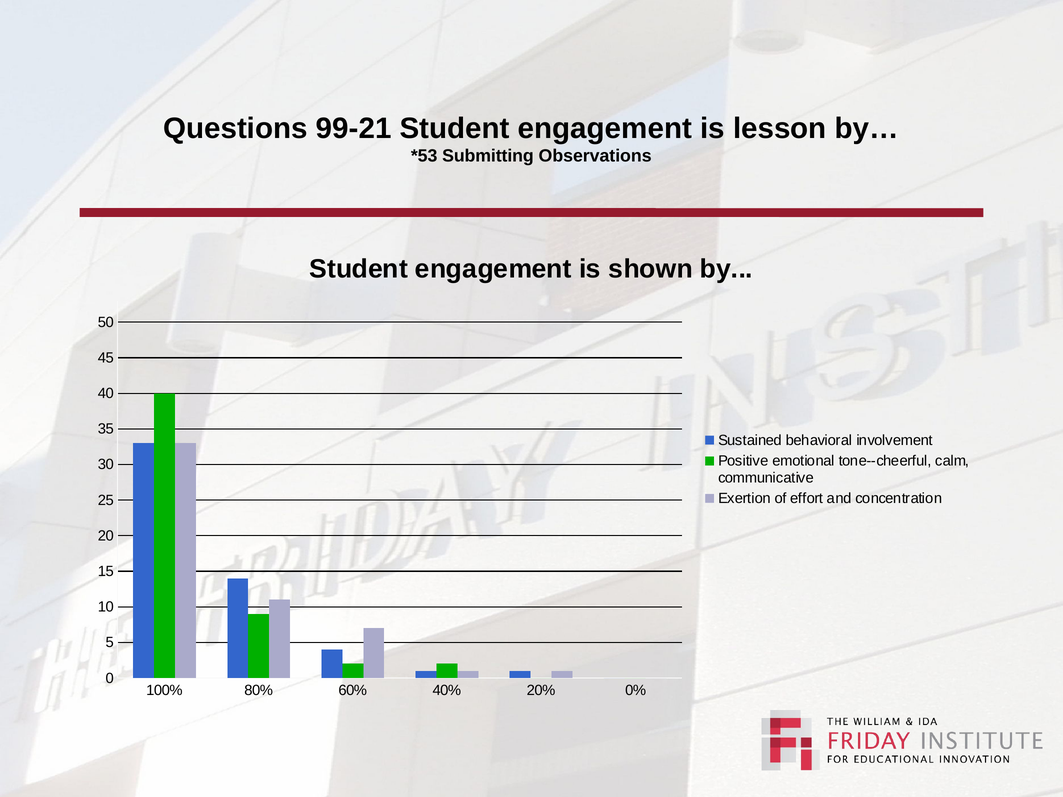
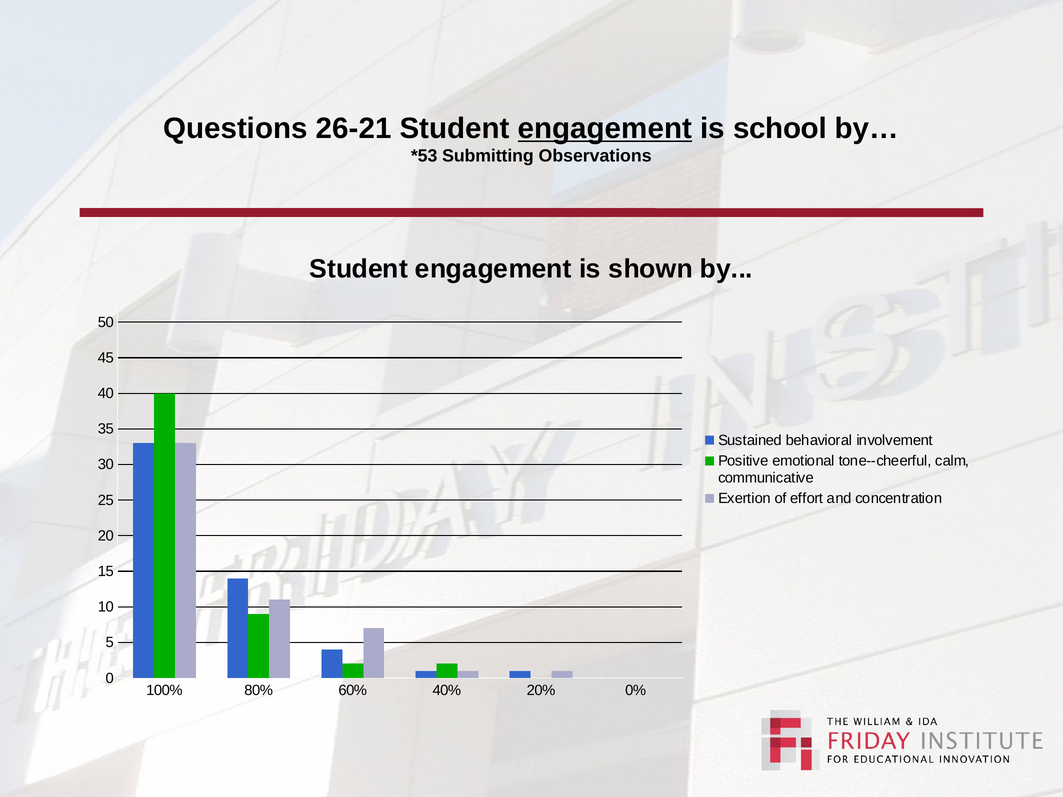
99-21: 99-21 -> 26-21
engagement at (605, 129) underline: none -> present
lesson: lesson -> school
